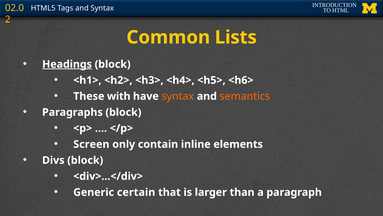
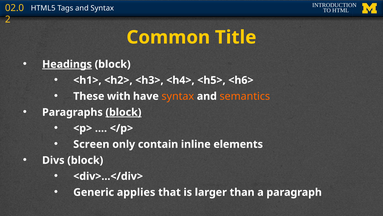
Lists: Lists -> Title
block at (123, 112) underline: none -> present
certain: certain -> applies
